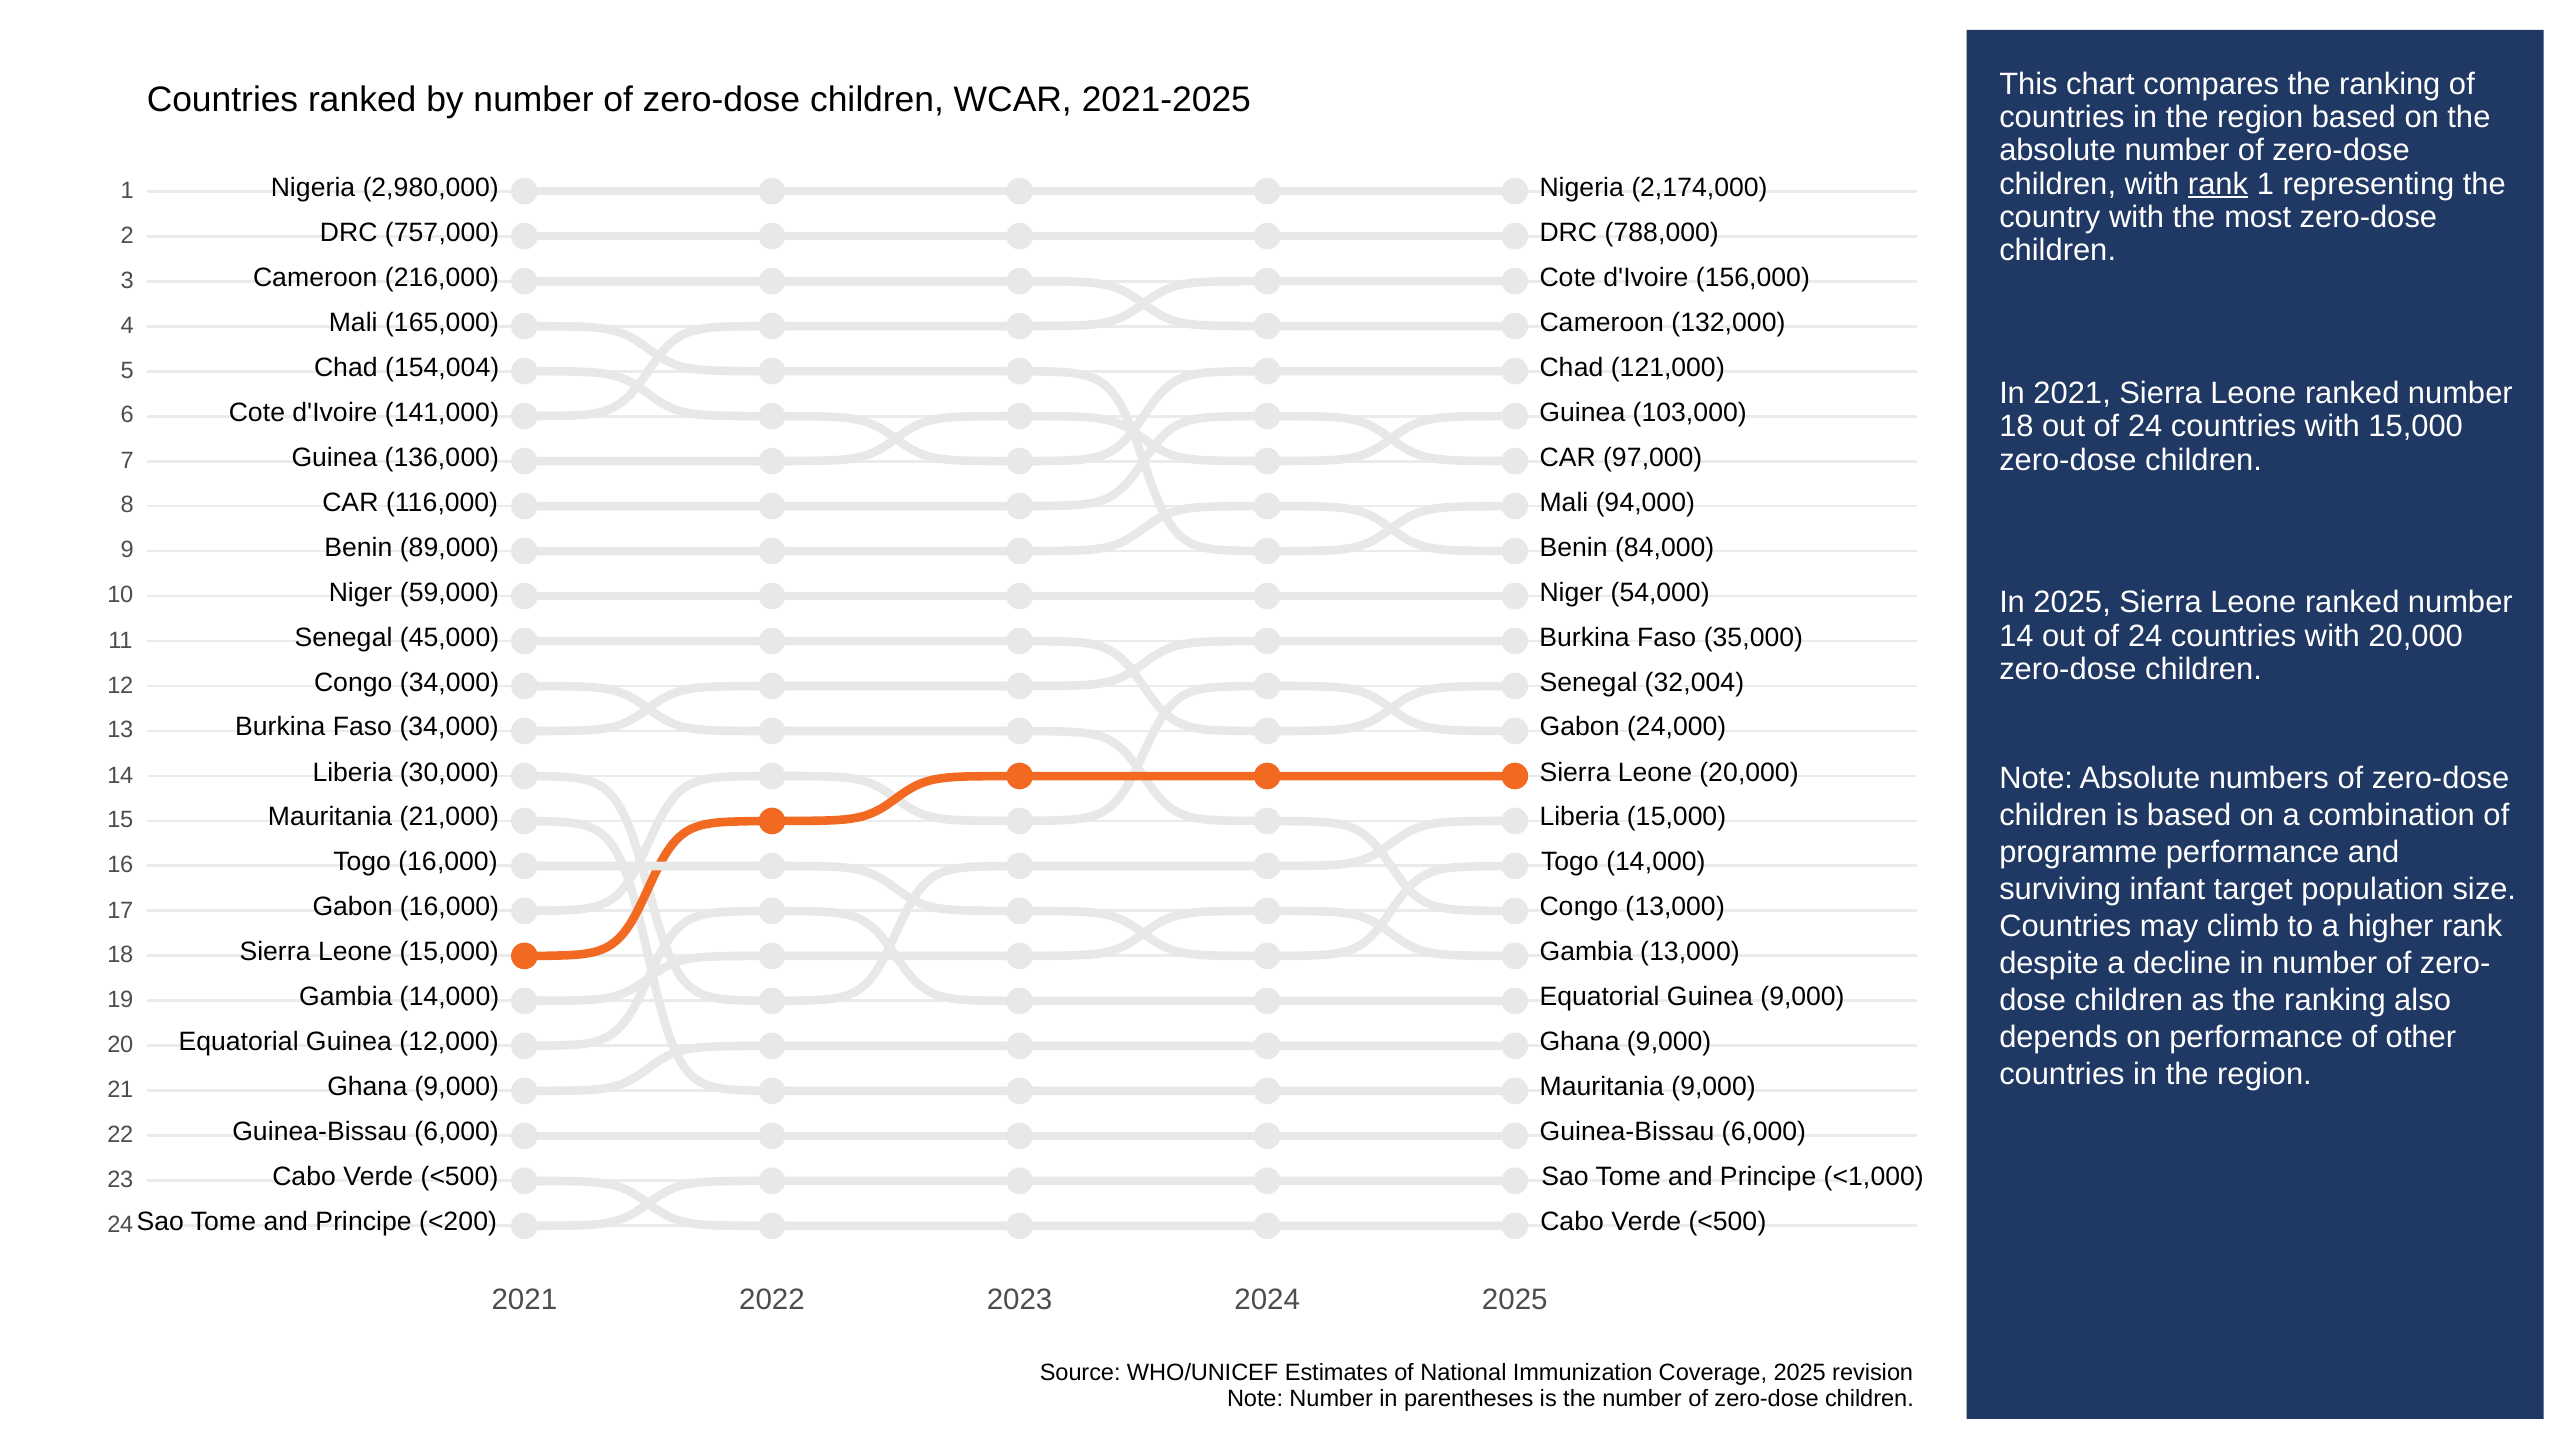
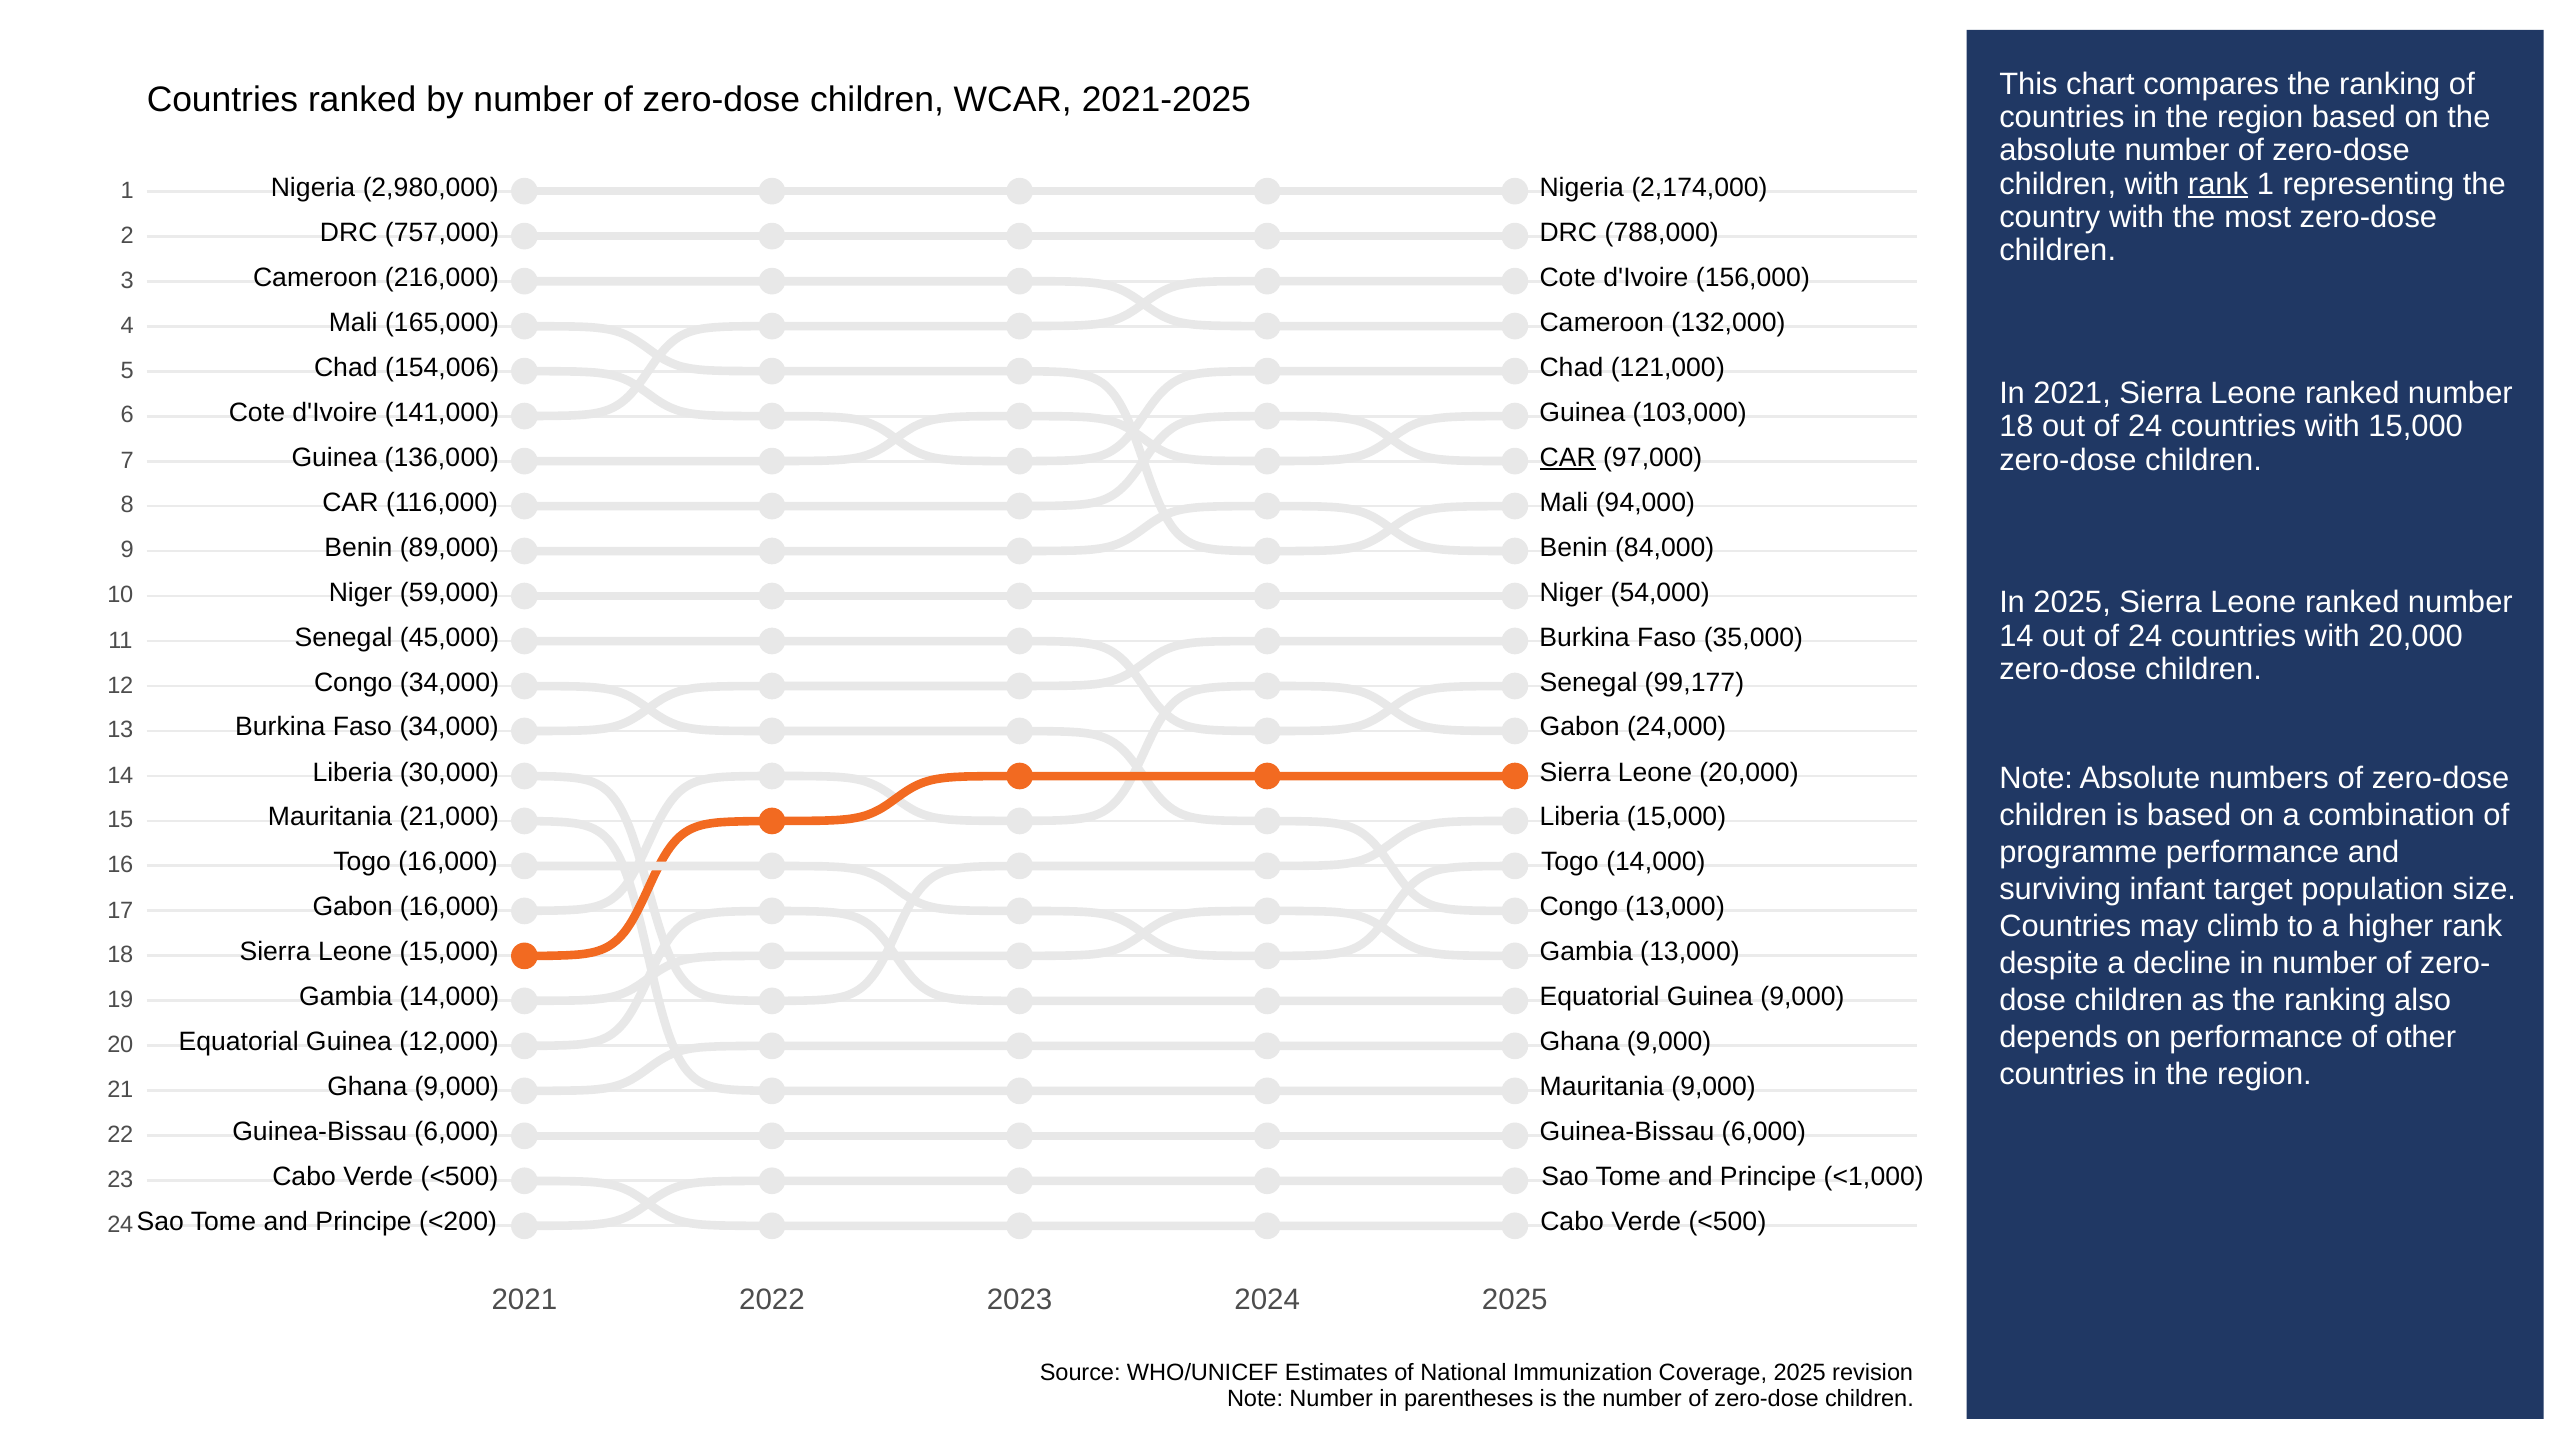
154,004: 154,004 -> 154,006
CAR at (1568, 457) underline: none -> present
32,004: 32,004 -> 99,177
